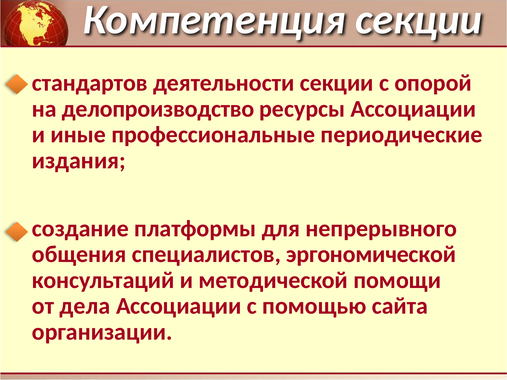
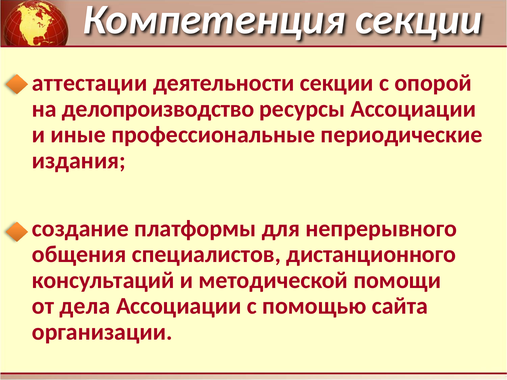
стандартов: стандартов -> аттестации
эргономической: эргономической -> дистанционного
